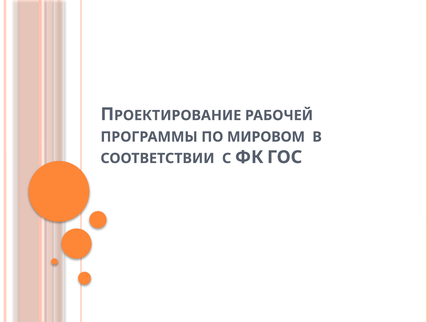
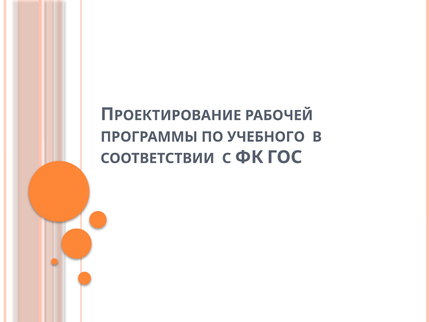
МИРОВОМ: МИРОВОМ -> УЧЕБНОГО
